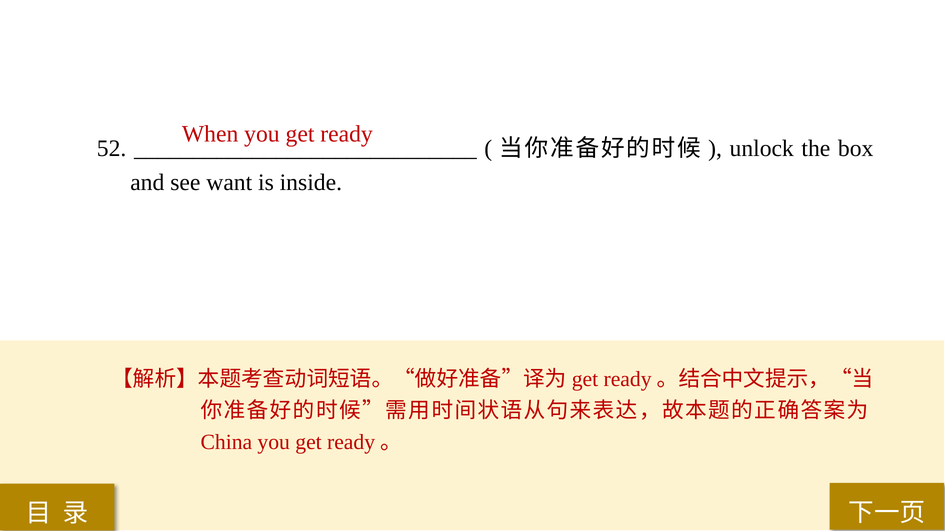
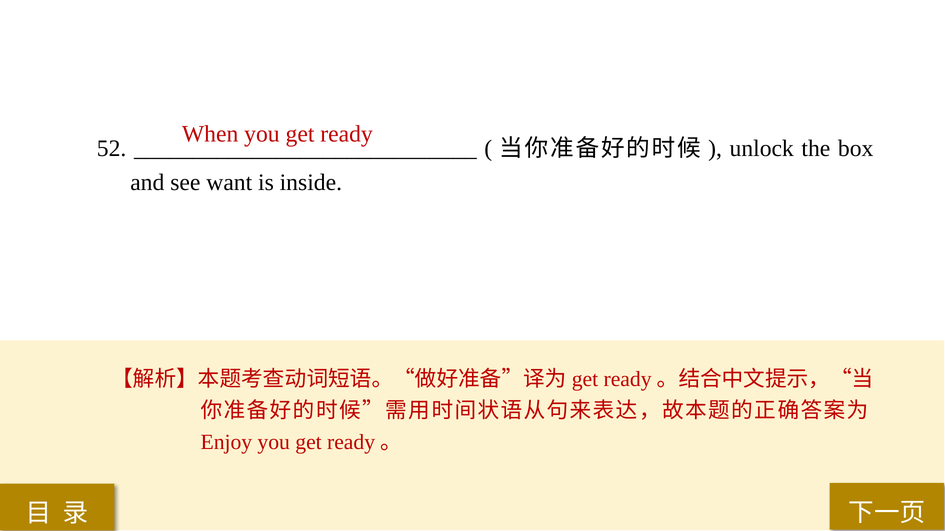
China: China -> Enjoy
